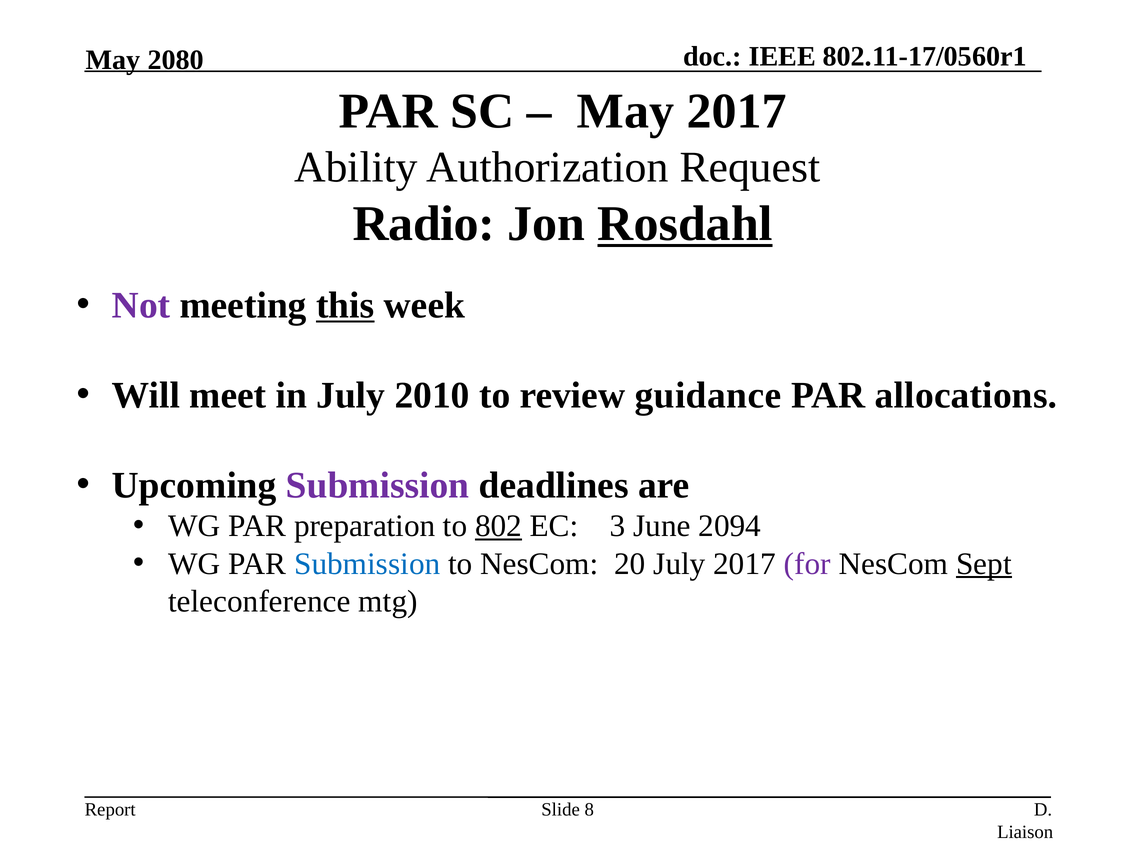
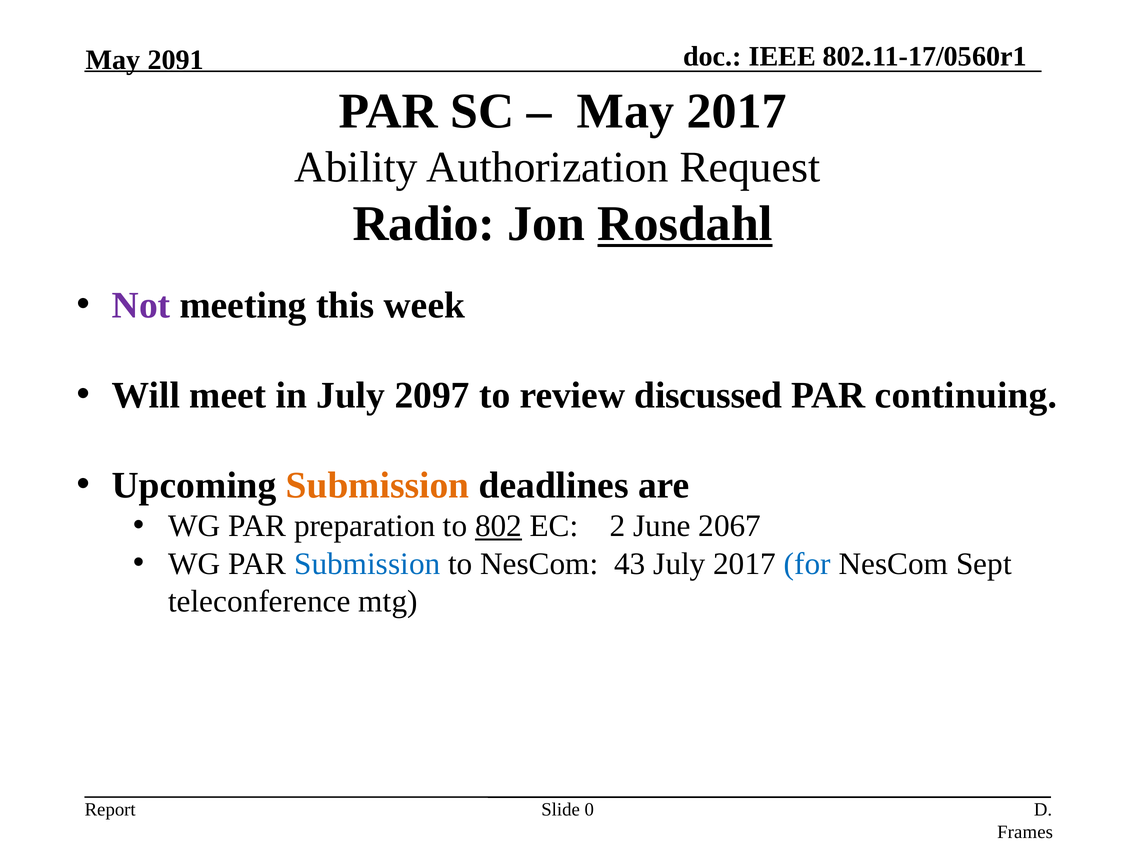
2080: 2080 -> 2091
this underline: present -> none
2010: 2010 -> 2097
guidance: guidance -> discussed
allocations: allocations -> continuing
Submission at (378, 486) colour: purple -> orange
3: 3 -> 2
2094: 2094 -> 2067
20: 20 -> 43
for colour: purple -> blue
Sept underline: present -> none
8: 8 -> 0
Liaison: Liaison -> Frames
